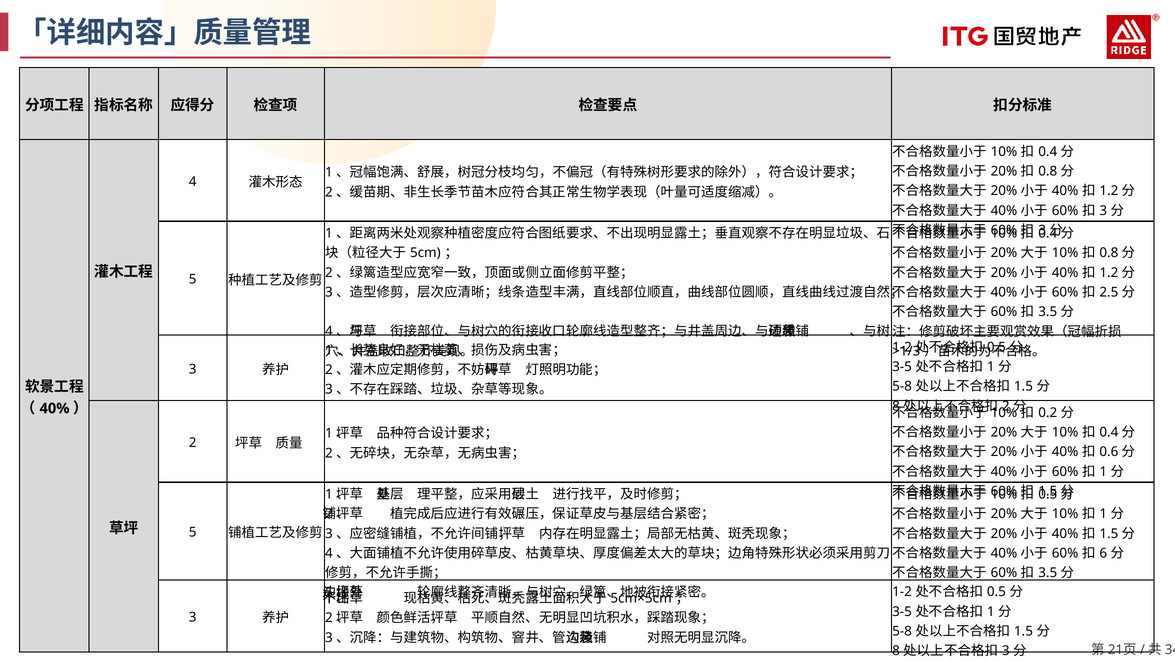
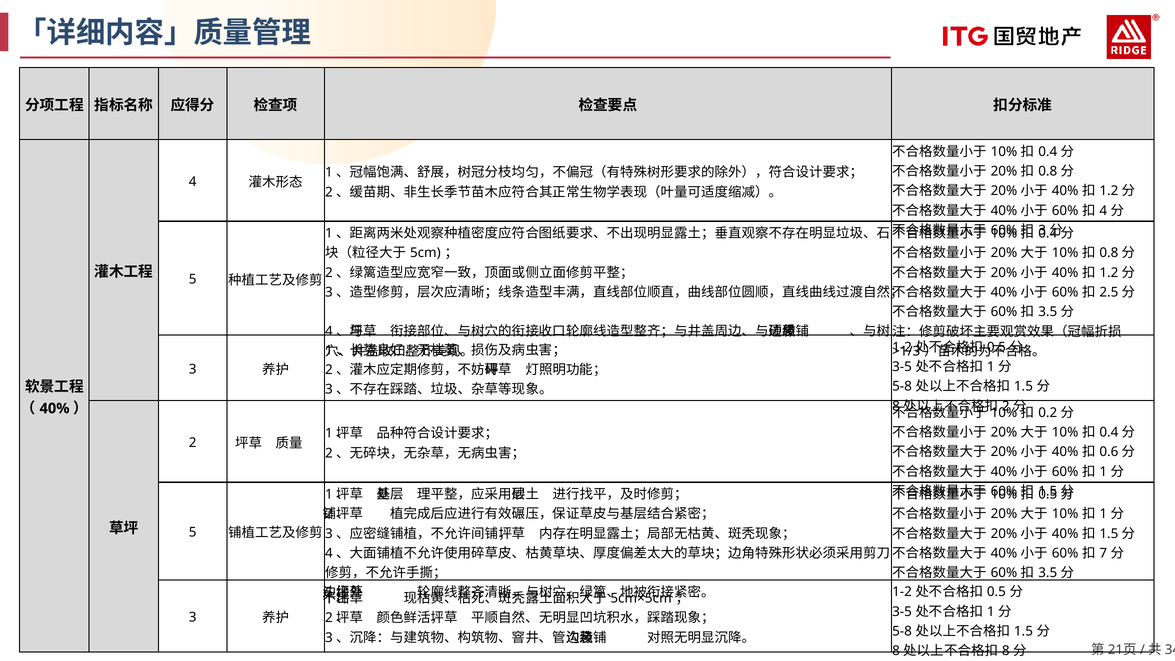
3 at (1103, 211): 3 -> 4
6: 6 -> 7
3 at (1006, 651): 3 -> 8
